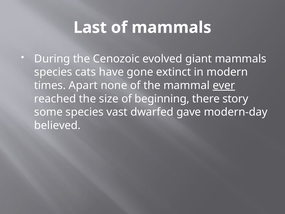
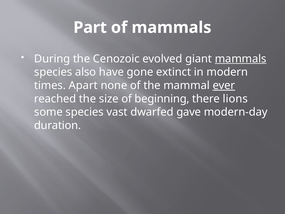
Last: Last -> Part
mammals at (241, 59) underline: none -> present
cats: cats -> also
story: story -> lions
believed: believed -> duration
